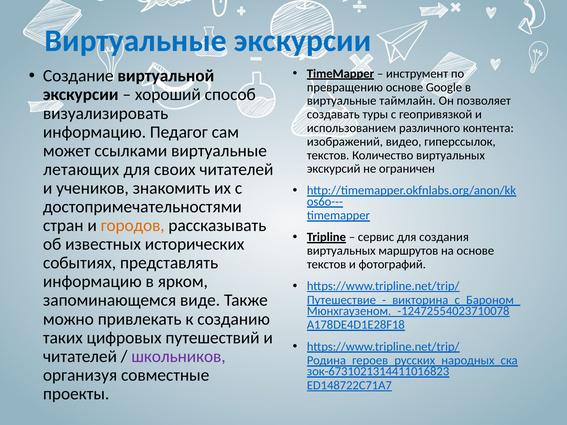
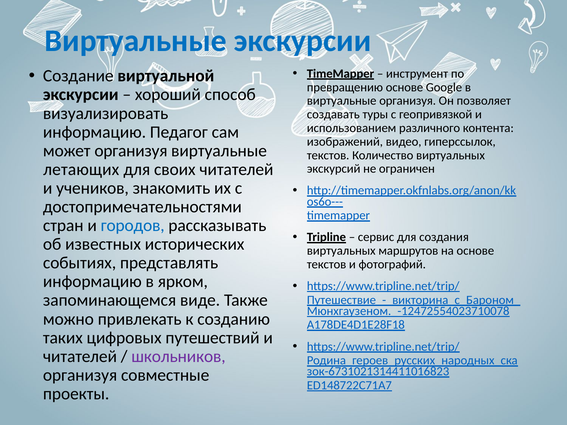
виртуальные таймлайн: таймлайн -> организуя
может ссылками: ссылками -> организуя
городов colour: orange -> blue
